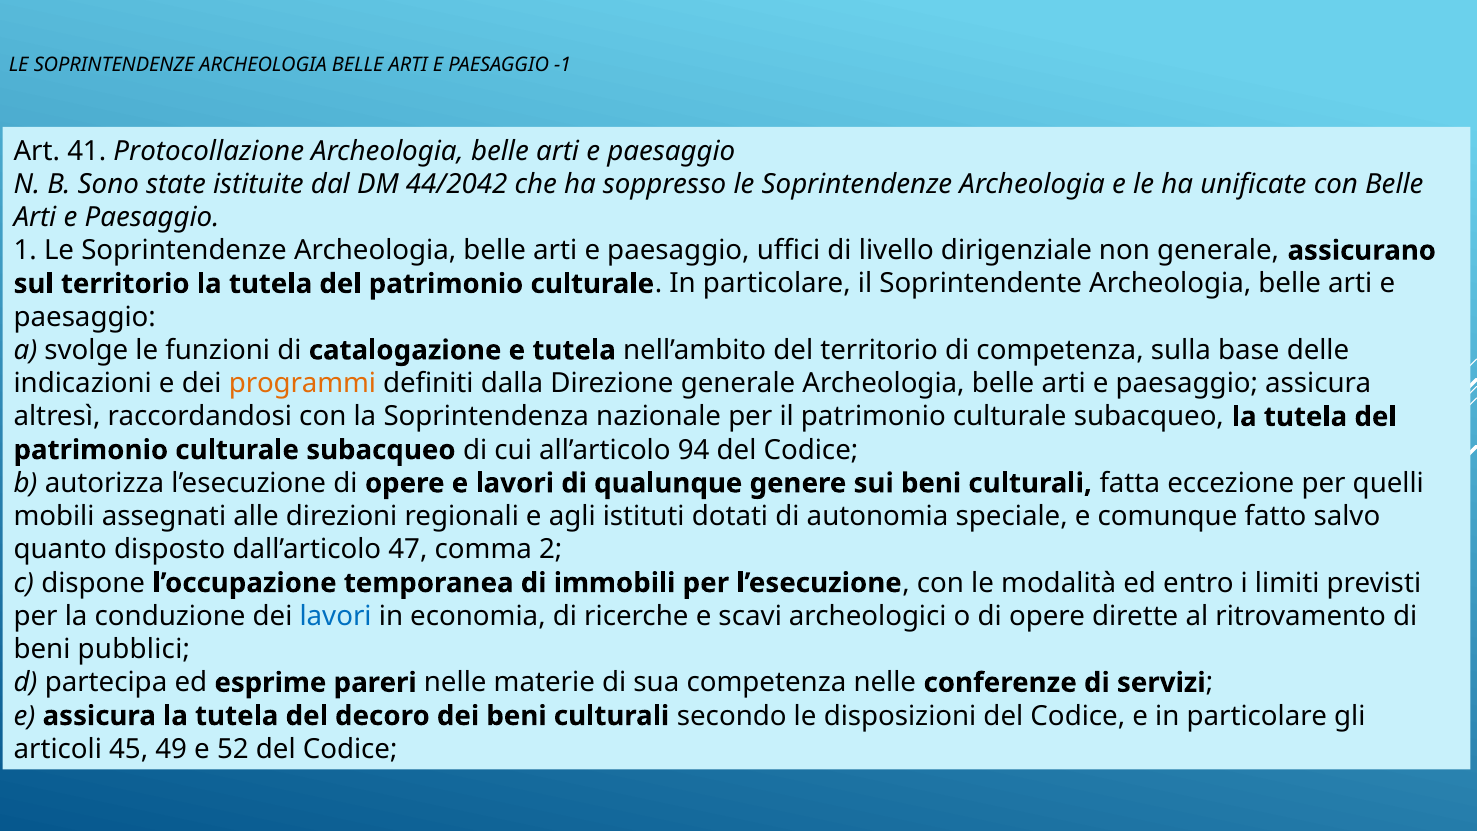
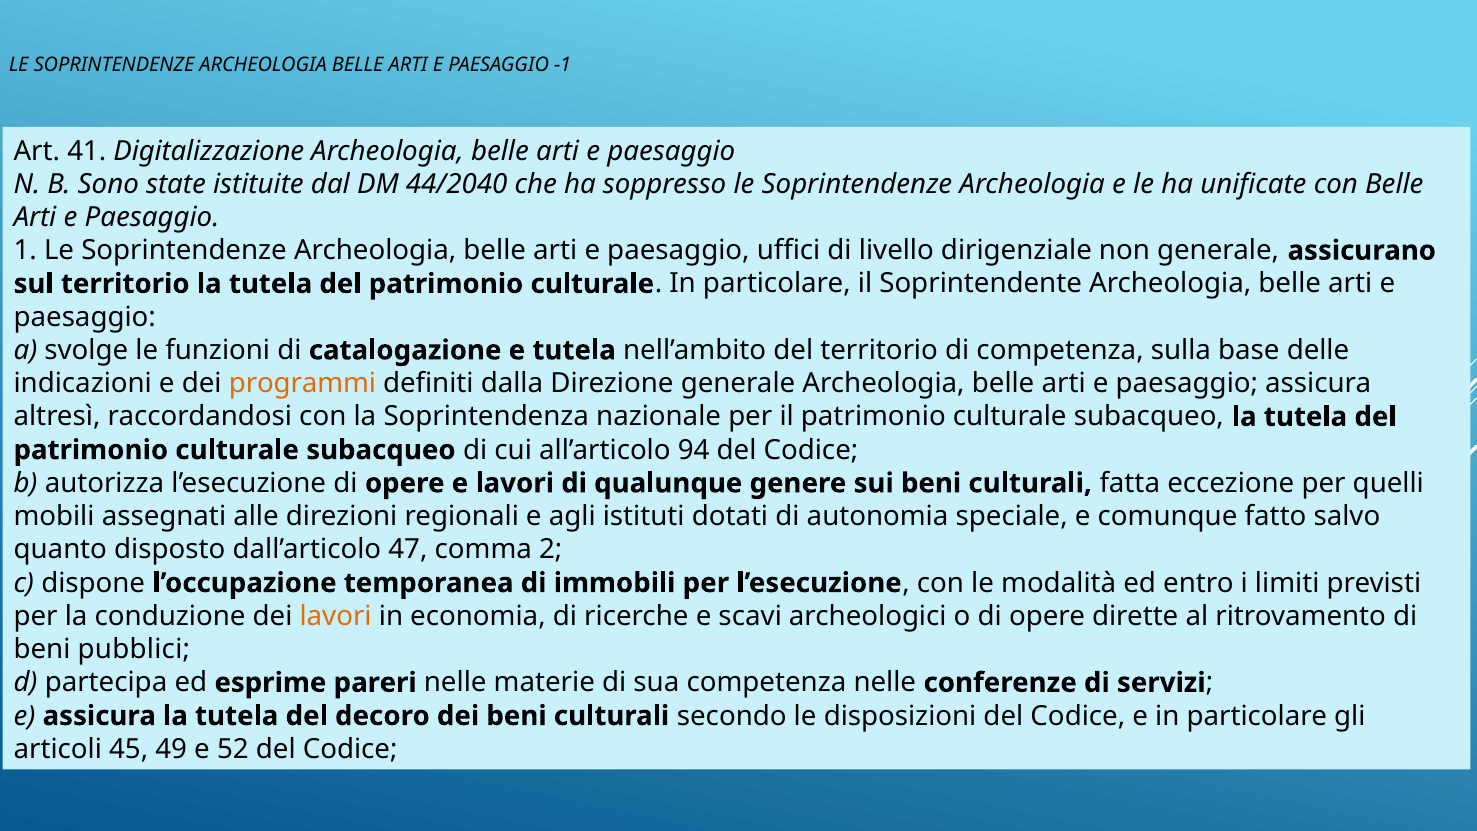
Protocollazione: Protocollazione -> Digitalizzazione
44/2042: 44/2042 -> 44/2040
lavori at (336, 616) colour: blue -> orange
